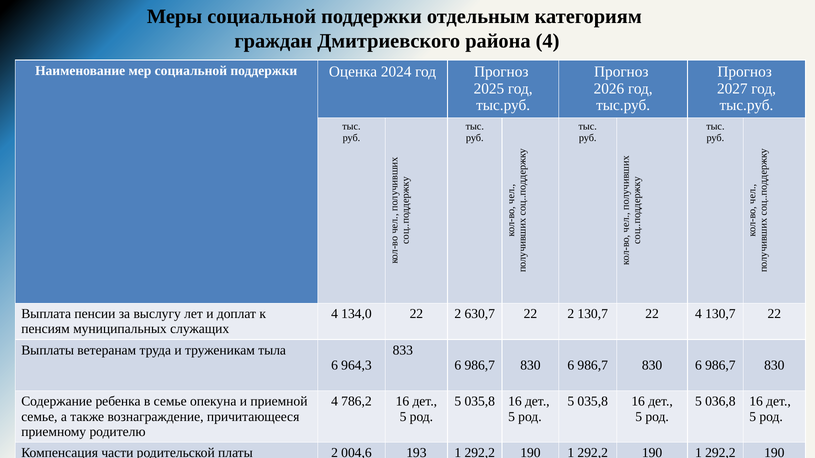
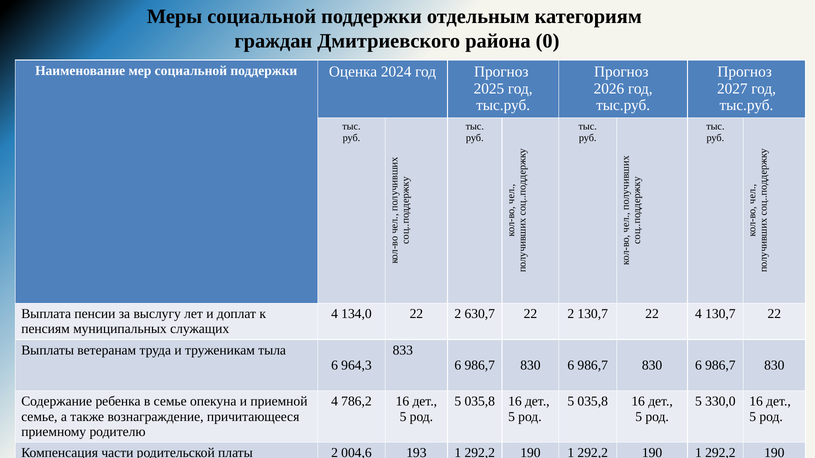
района 4: 4 -> 0
036,8: 036,8 -> 330,0
